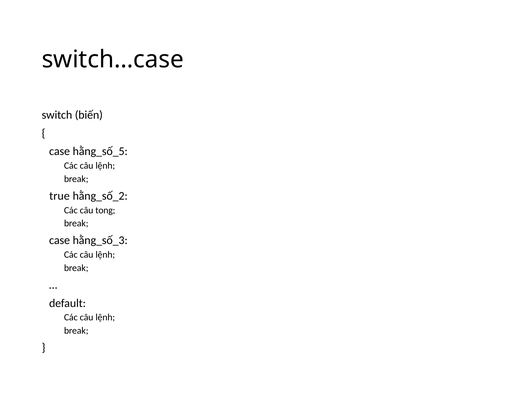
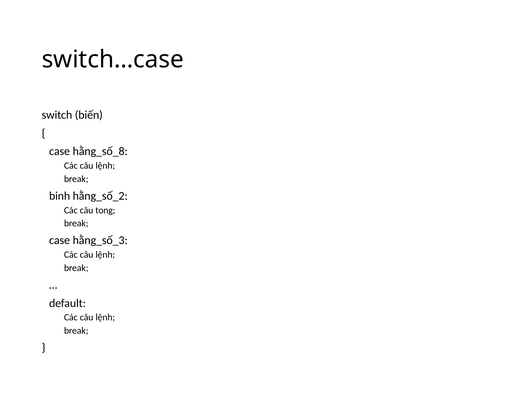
hằng_số_5: hằng_số_5 -> hằng_số_8
true: true -> binh
